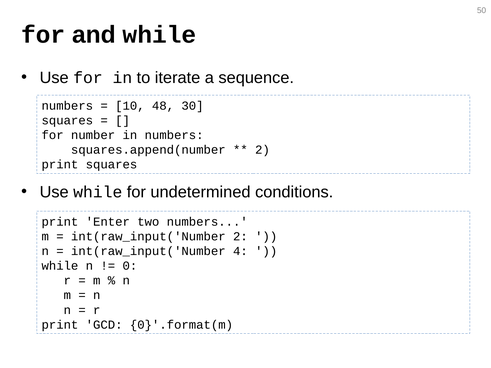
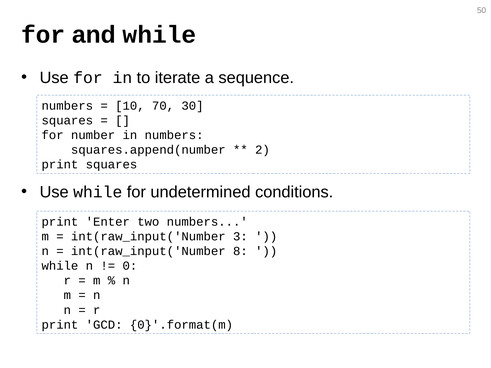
48: 48 -> 70
int(raw_input('Number 2: 2 -> 3
4: 4 -> 8
